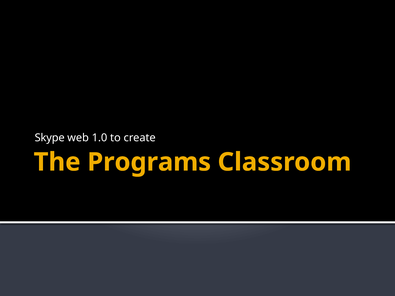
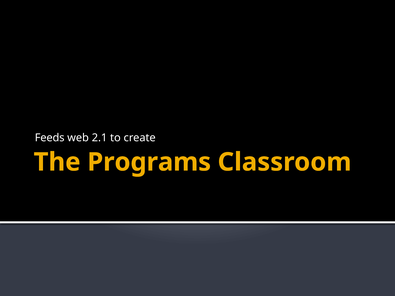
Skype: Skype -> Feeds
1.0: 1.0 -> 2.1
